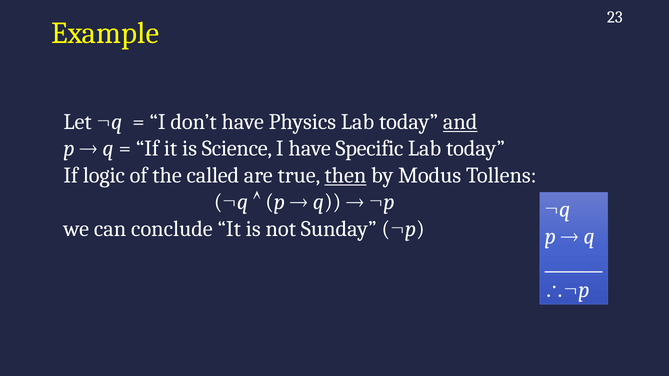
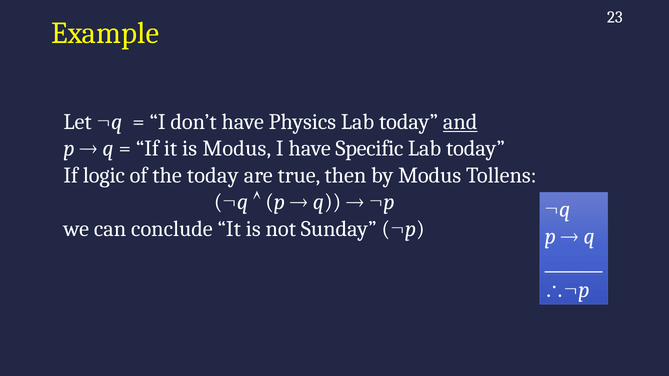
is Science: Science -> Modus
the called: called -> today
then underline: present -> none
